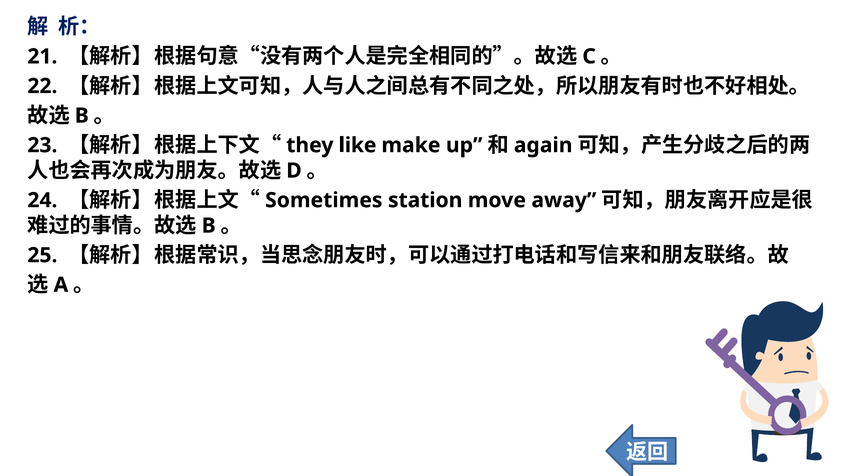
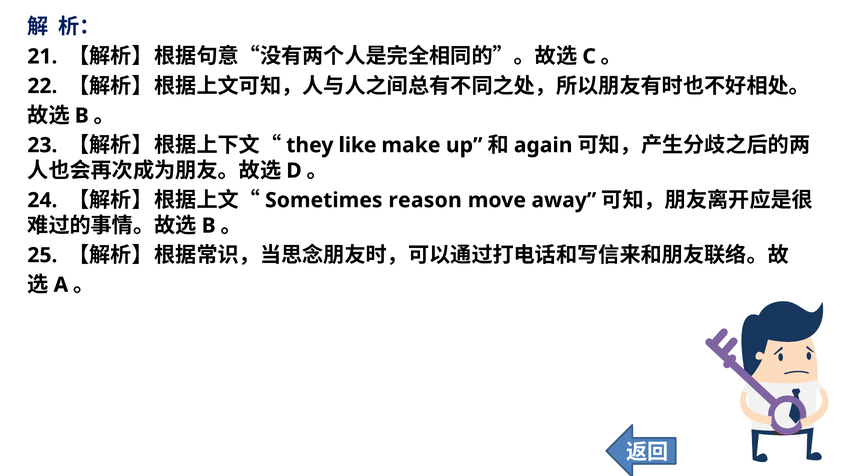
station: station -> reason
